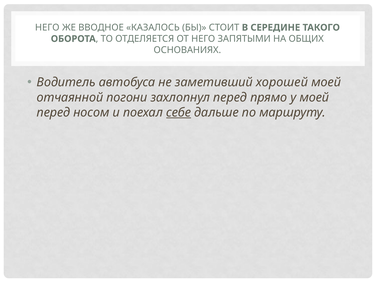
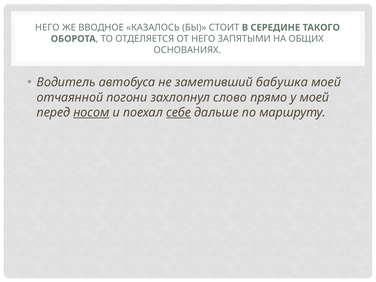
хорошей: хорошей -> бабушка
захлопнул перед: перед -> слово
носом underline: none -> present
